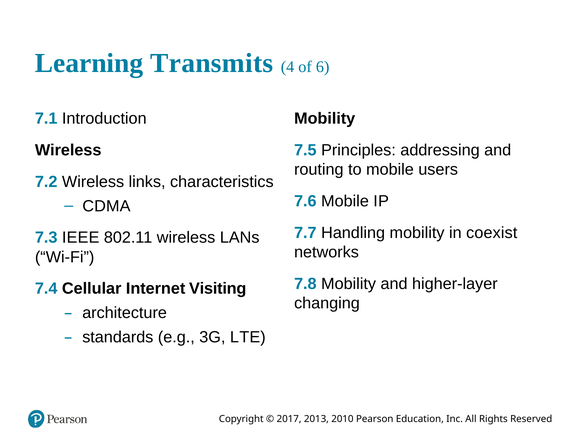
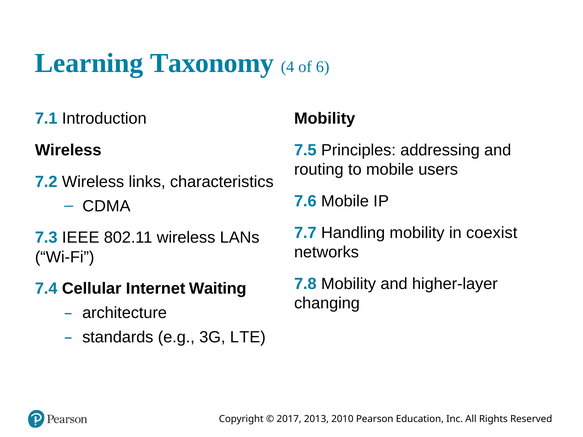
Transmits: Transmits -> Taxonomy
Visiting: Visiting -> Waiting
